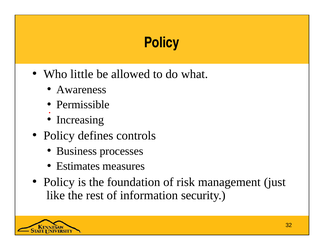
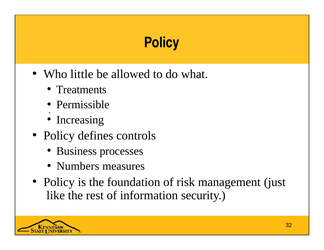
Awareness: Awareness -> Treatments
Estimates: Estimates -> Numbers
